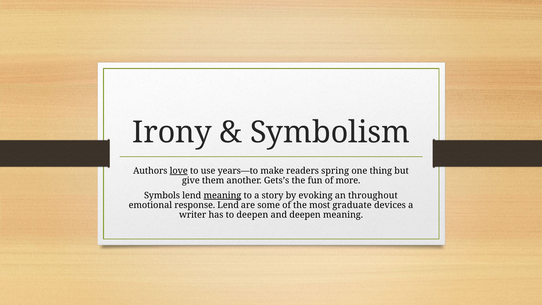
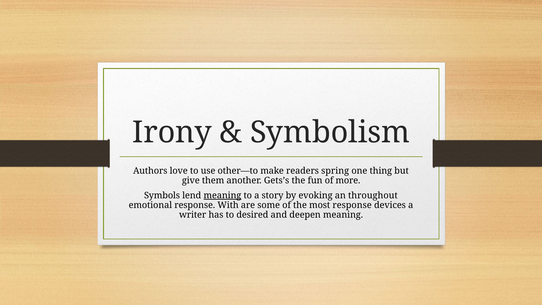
love underline: present -> none
years—to: years—to -> other—to
response Lend: Lend -> With
most graduate: graduate -> response
to deepen: deepen -> desired
